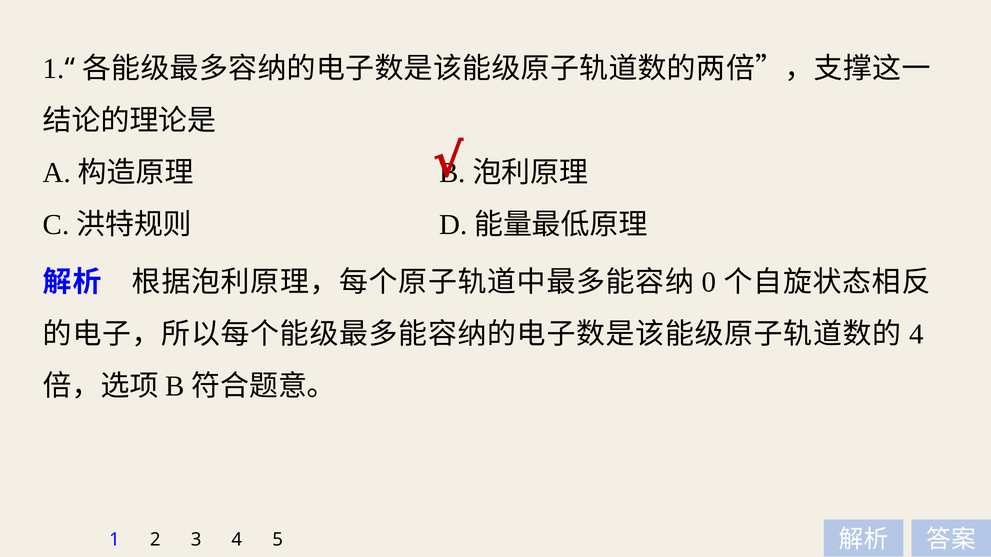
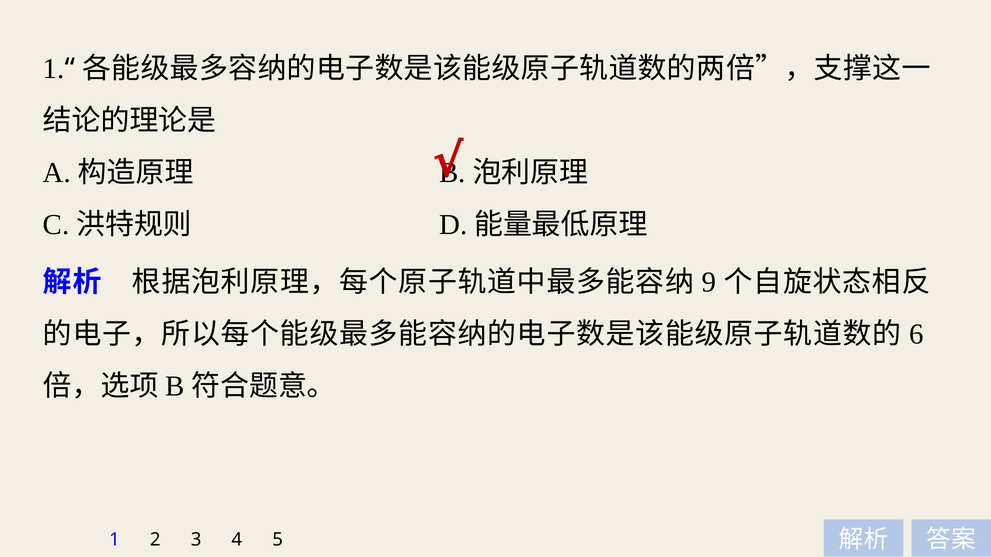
0: 0 -> 9
4 at (916, 335): 4 -> 6
